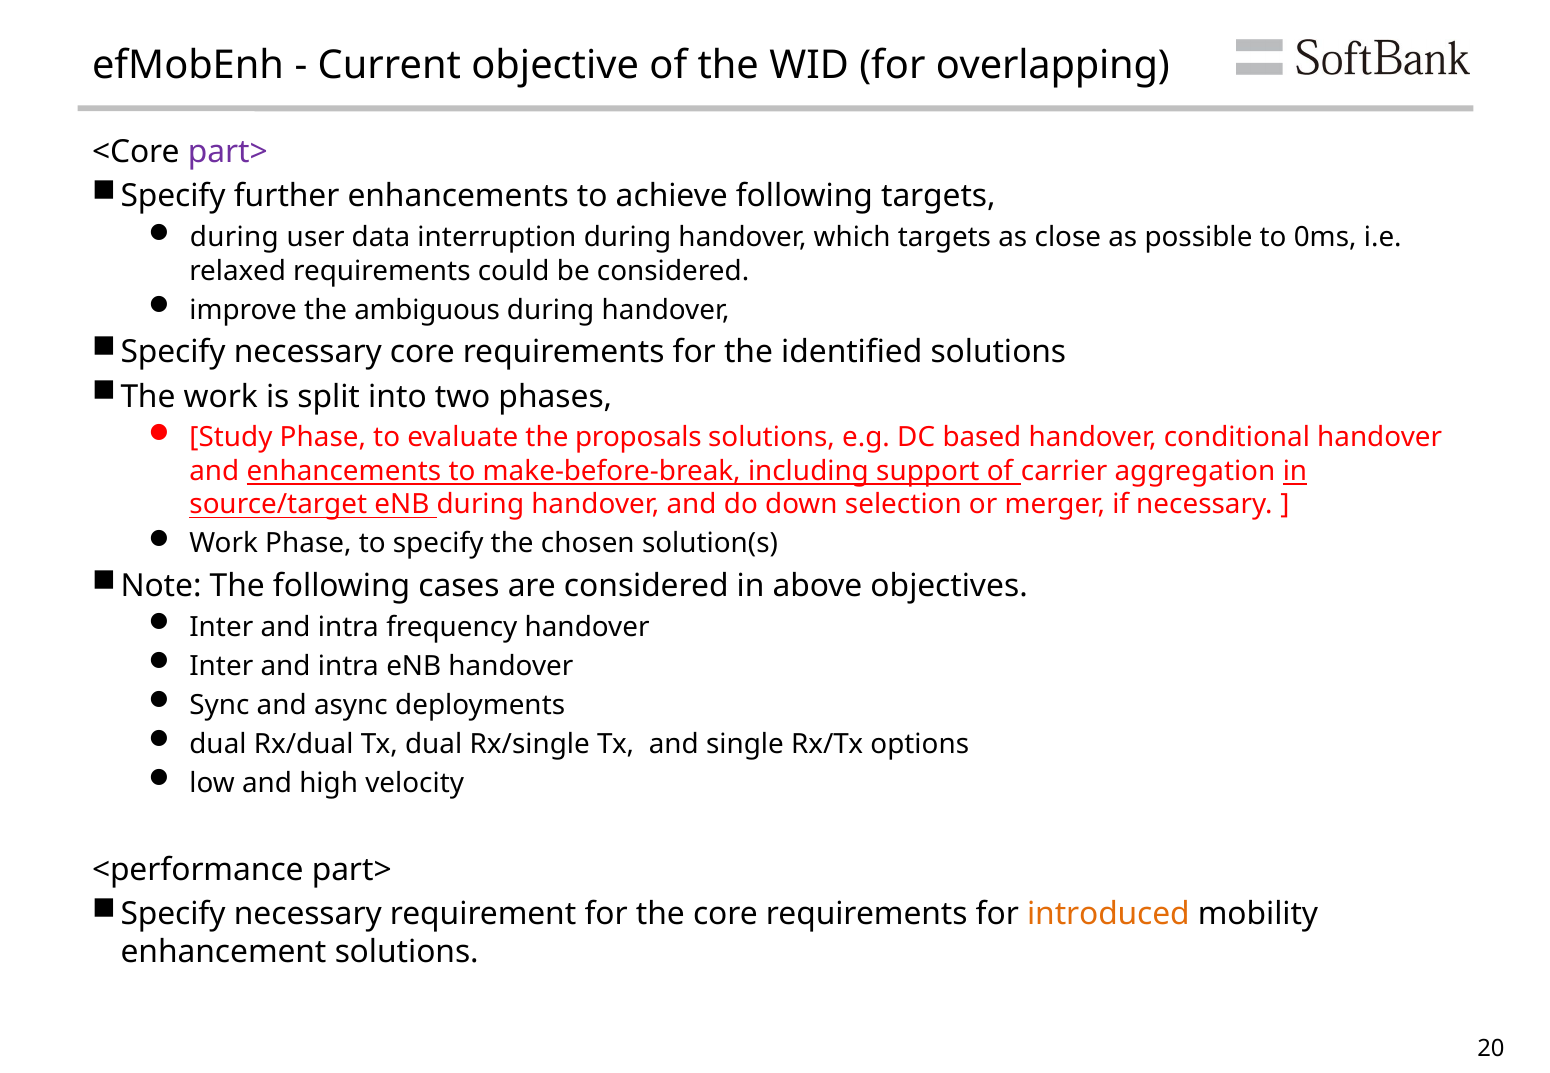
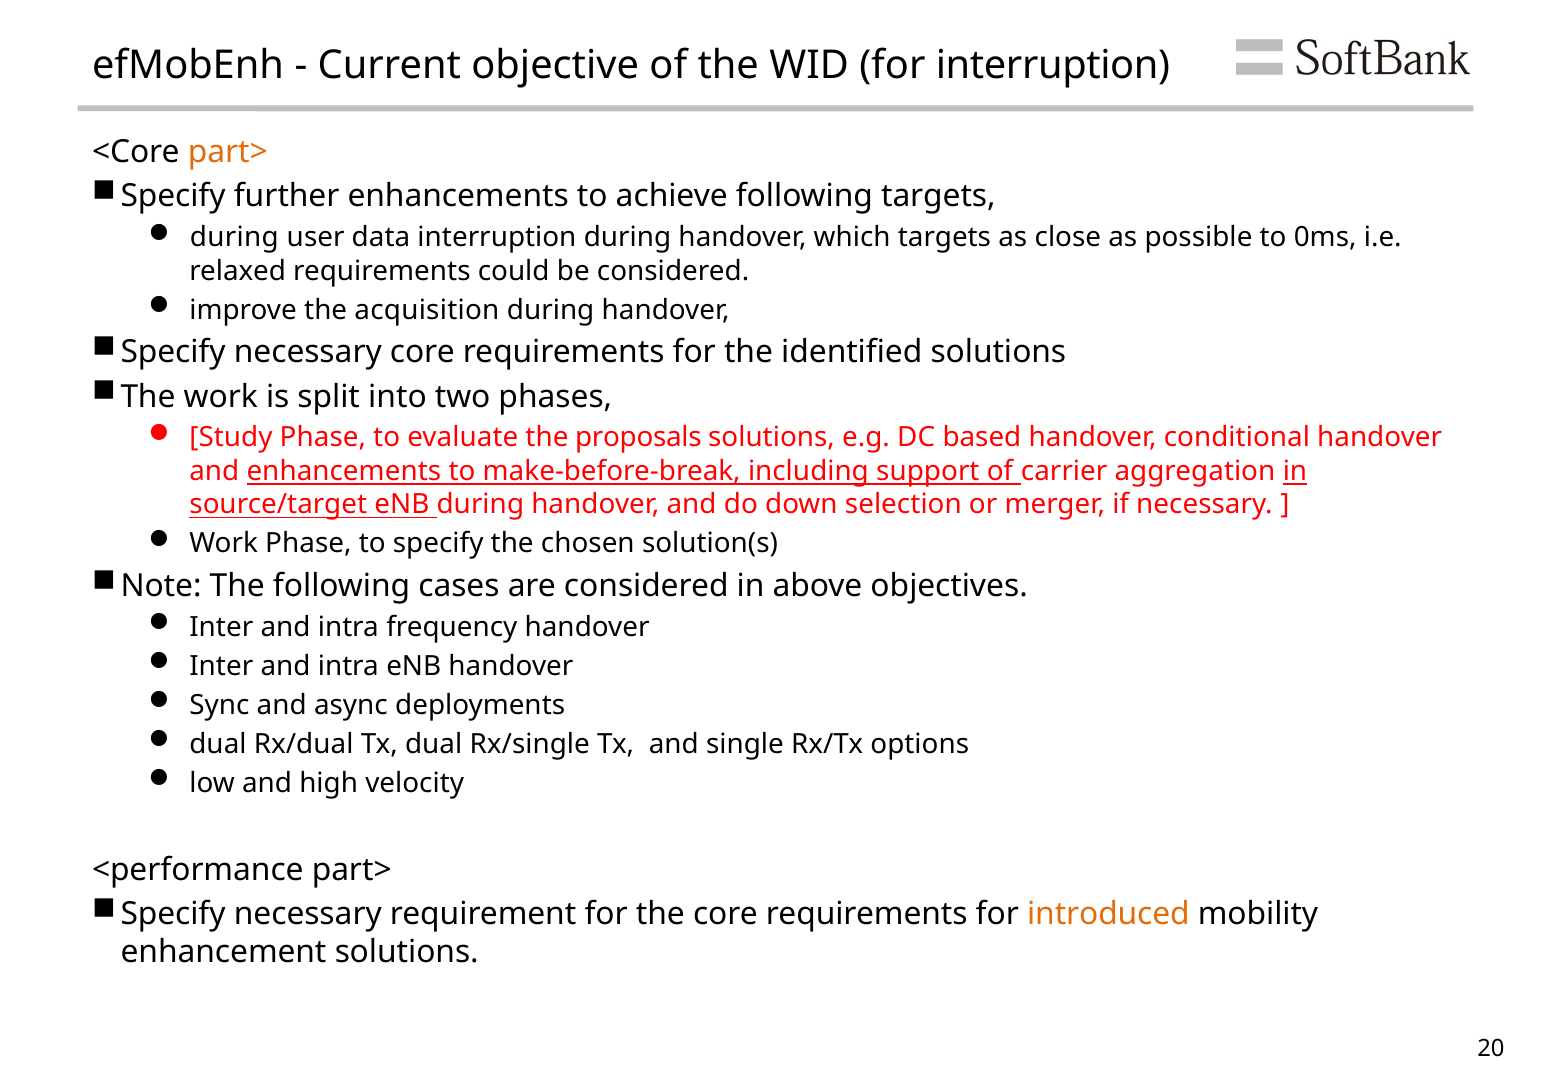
for overlapping: overlapping -> interruption
part> at (228, 152) colour: purple -> orange
ambiguous: ambiguous -> acquisition
